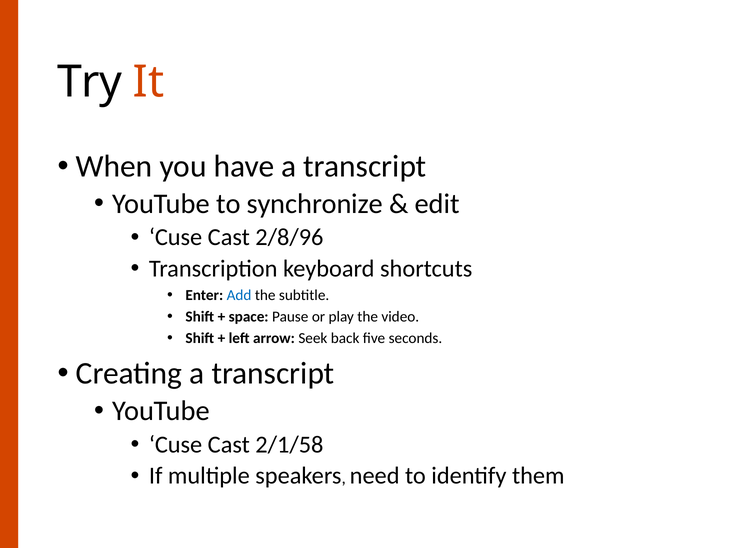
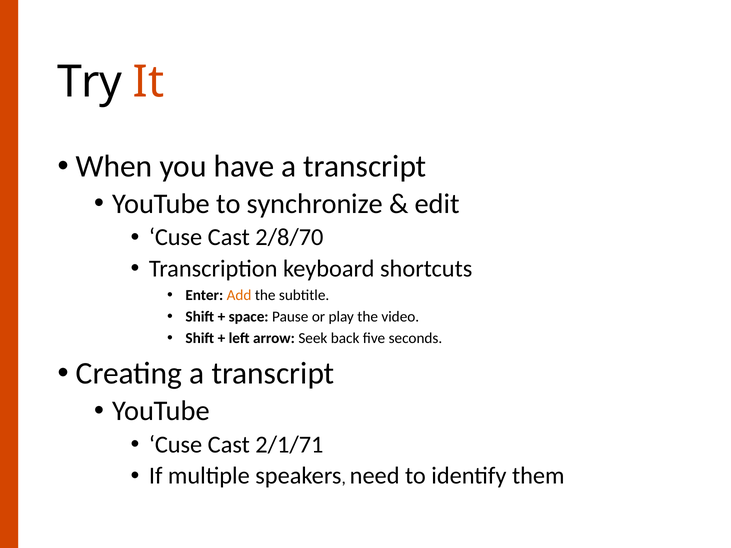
2/8/96: 2/8/96 -> 2/8/70
Add colour: blue -> orange
2/1/58: 2/1/58 -> 2/1/71
